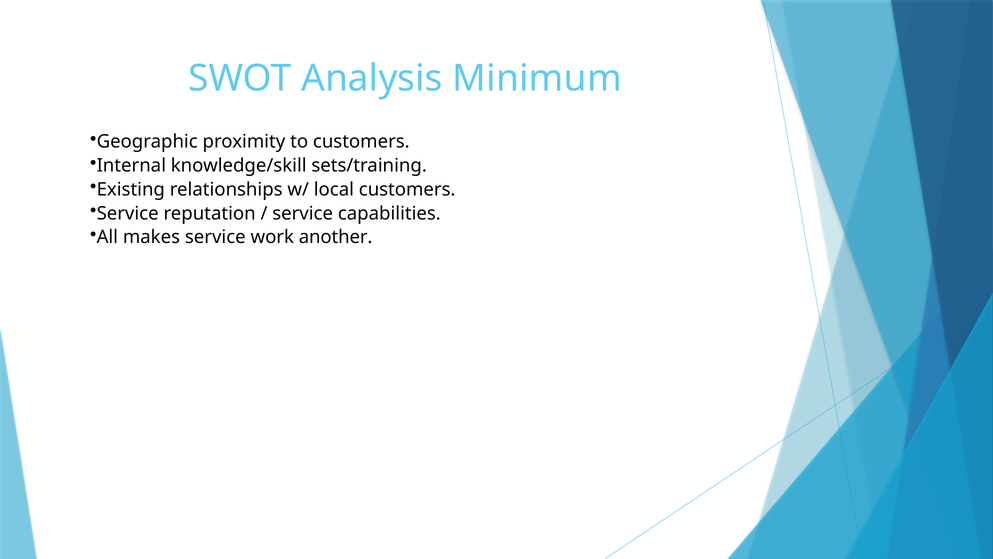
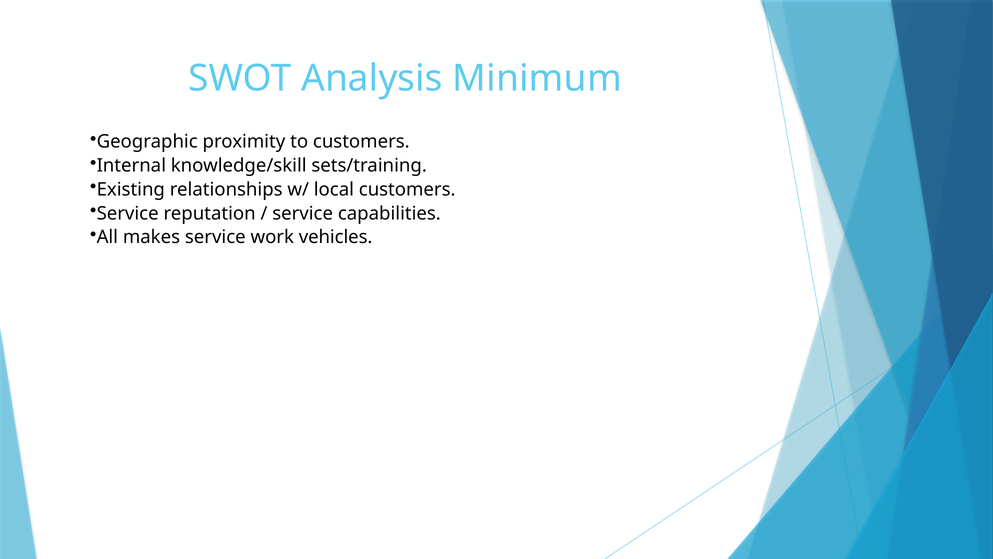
another: another -> vehicles
